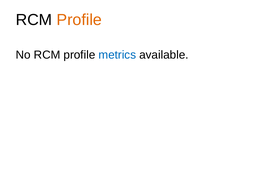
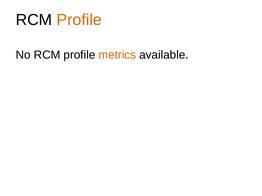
metrics colour: blue -> orange
